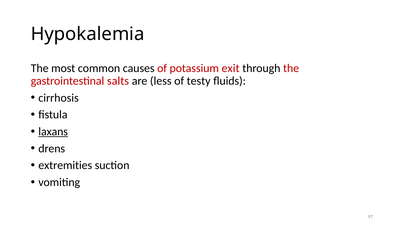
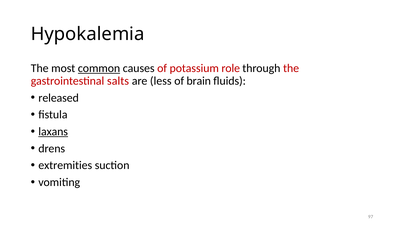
common underline: none -> present
exit: exit -> role
testy: testy -> brain
cirrhosis: cirrhosis -> released
